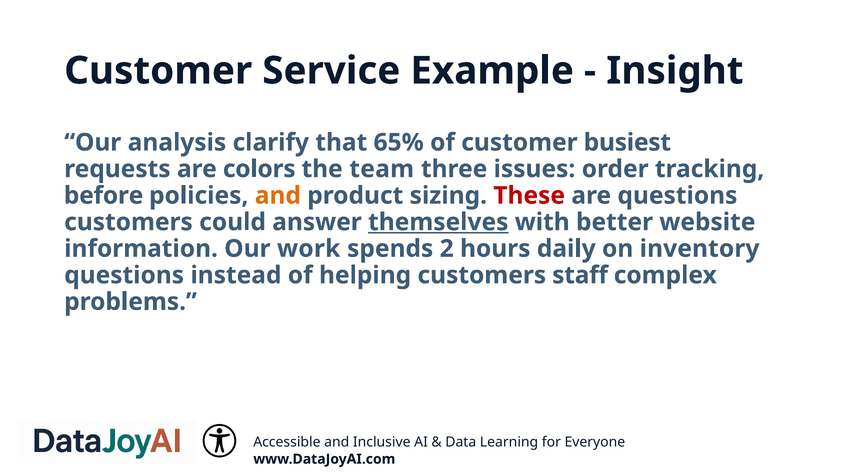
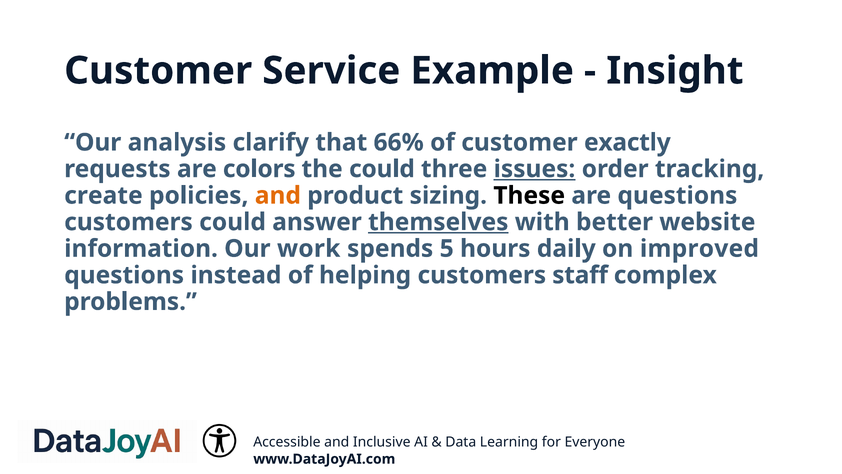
65%: 65% -> 66%
busiest: busiest -> exactly
the team: team -> could
issues underline: none -> present
before: before -> create
These colour: red -> black
2: 2 -> 5
inventory: inventory -> improved
